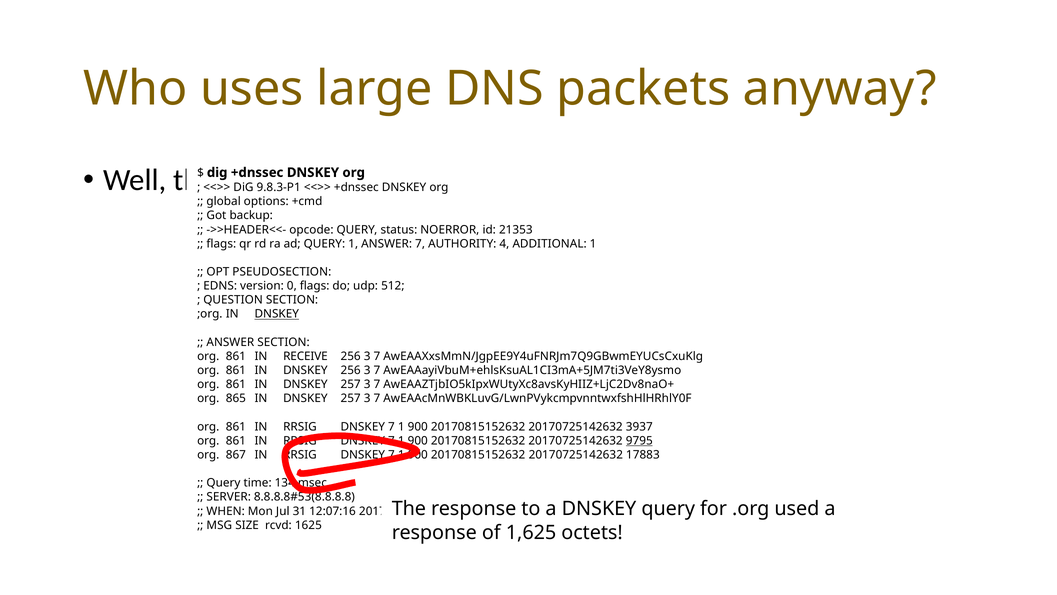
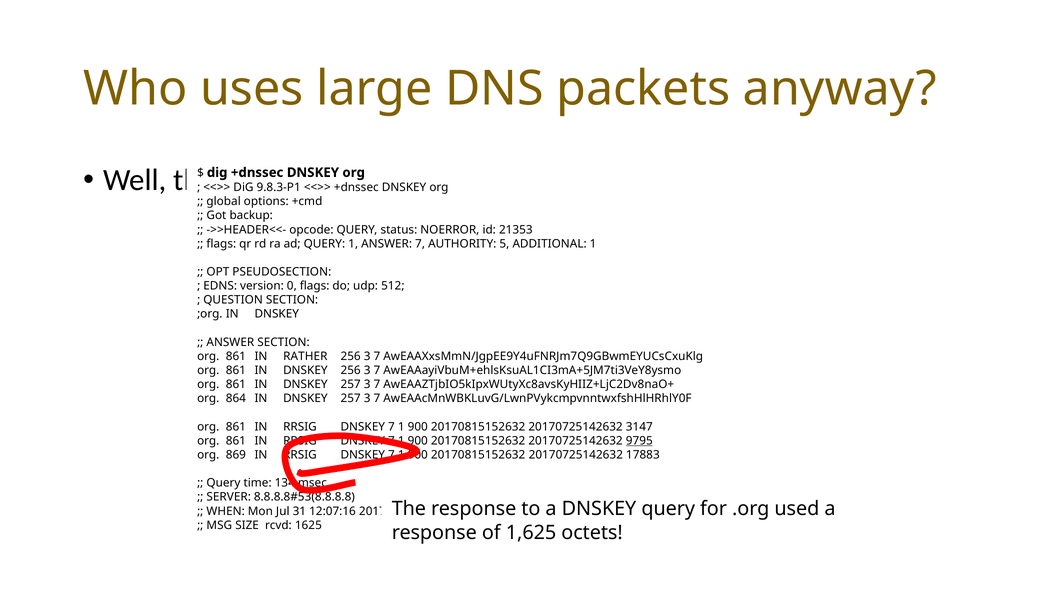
4: 4 -> 5
DNSKEY at (277, 314) underline: present -> none
RECEIVE: RECEIVE -> RATHER
865: 865 -> 864
3937: 3937 -> 3147
867: 867 -> 869
